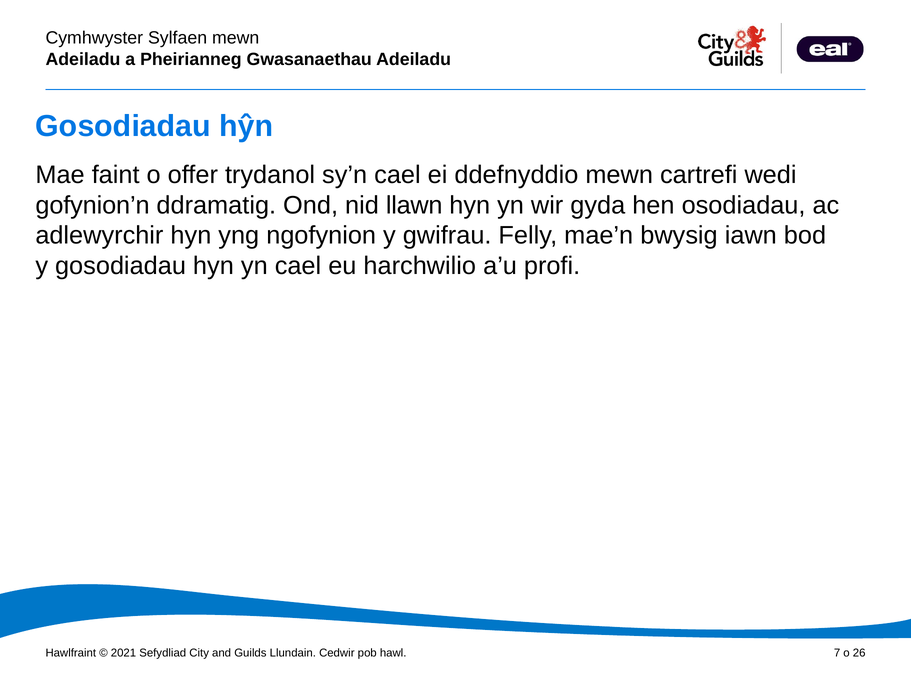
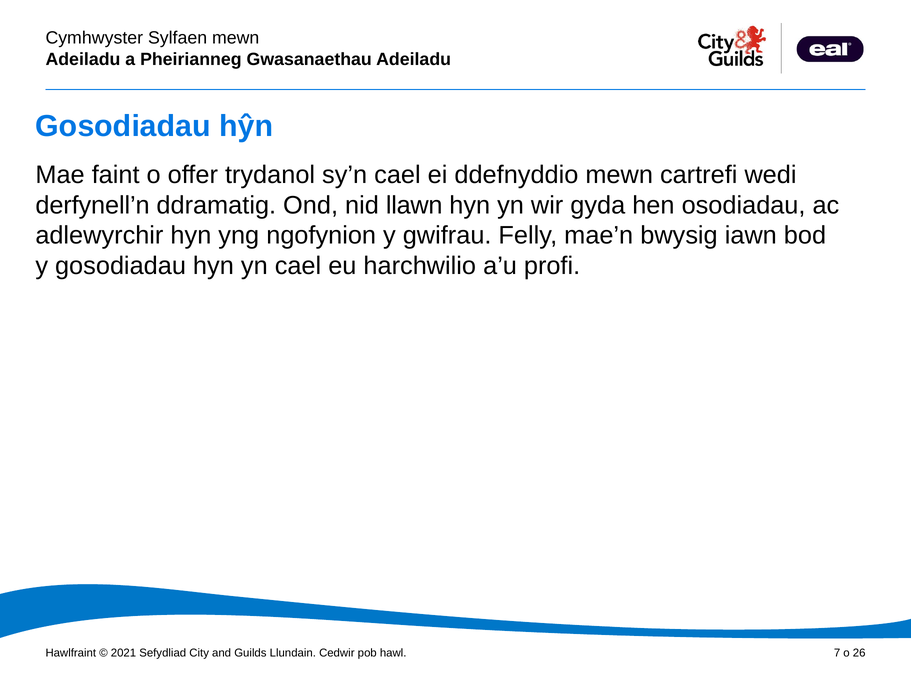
gofynion’n: gofynion’n -> derfynell’n
